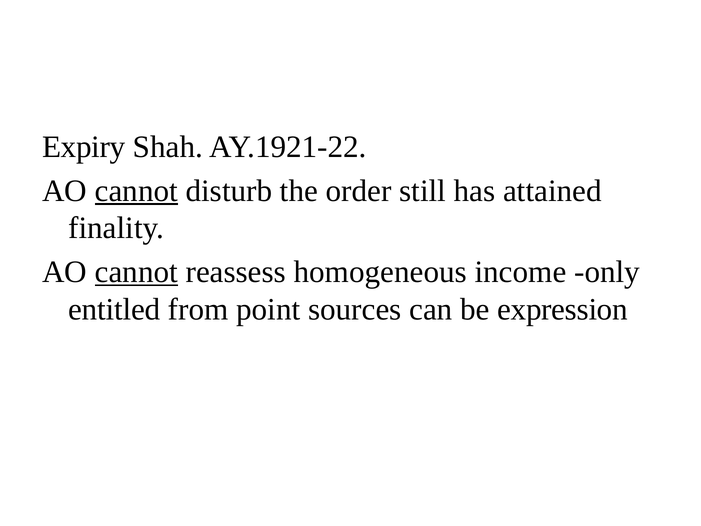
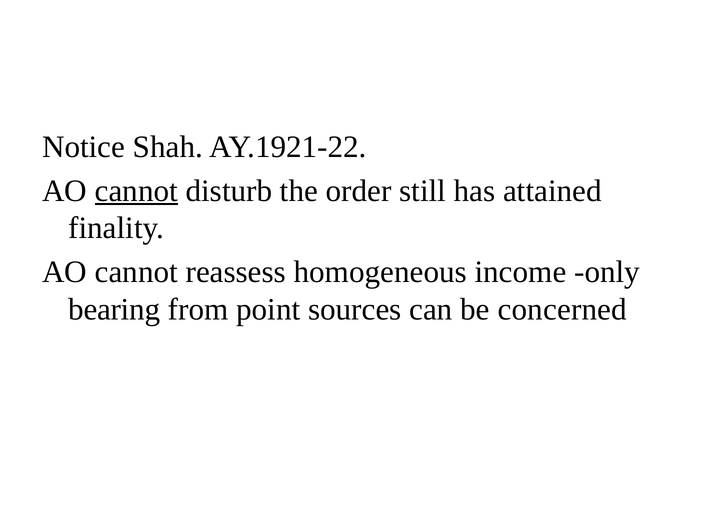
Expiry: Expiry -> Notice
cannot at (136, 272) underline: present -> none
entitled: entitled -> bearing
expression: expression -> concerned
